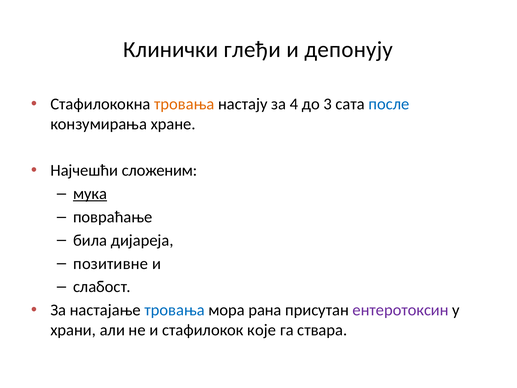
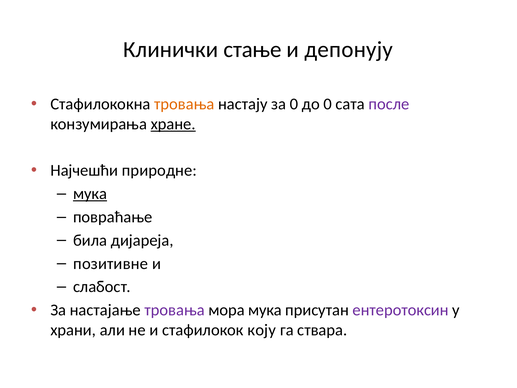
глеђи: глеђи -> стање
за 4: 4 -> 0
до 3: 3 -> 0
после colour: blue -> purple
хране underline: none -> present
сложеним: сложеним -> природне
тровања at (175, 310) colour: blue -> purple
мора рана: рана -> мука
које: које -> коју
